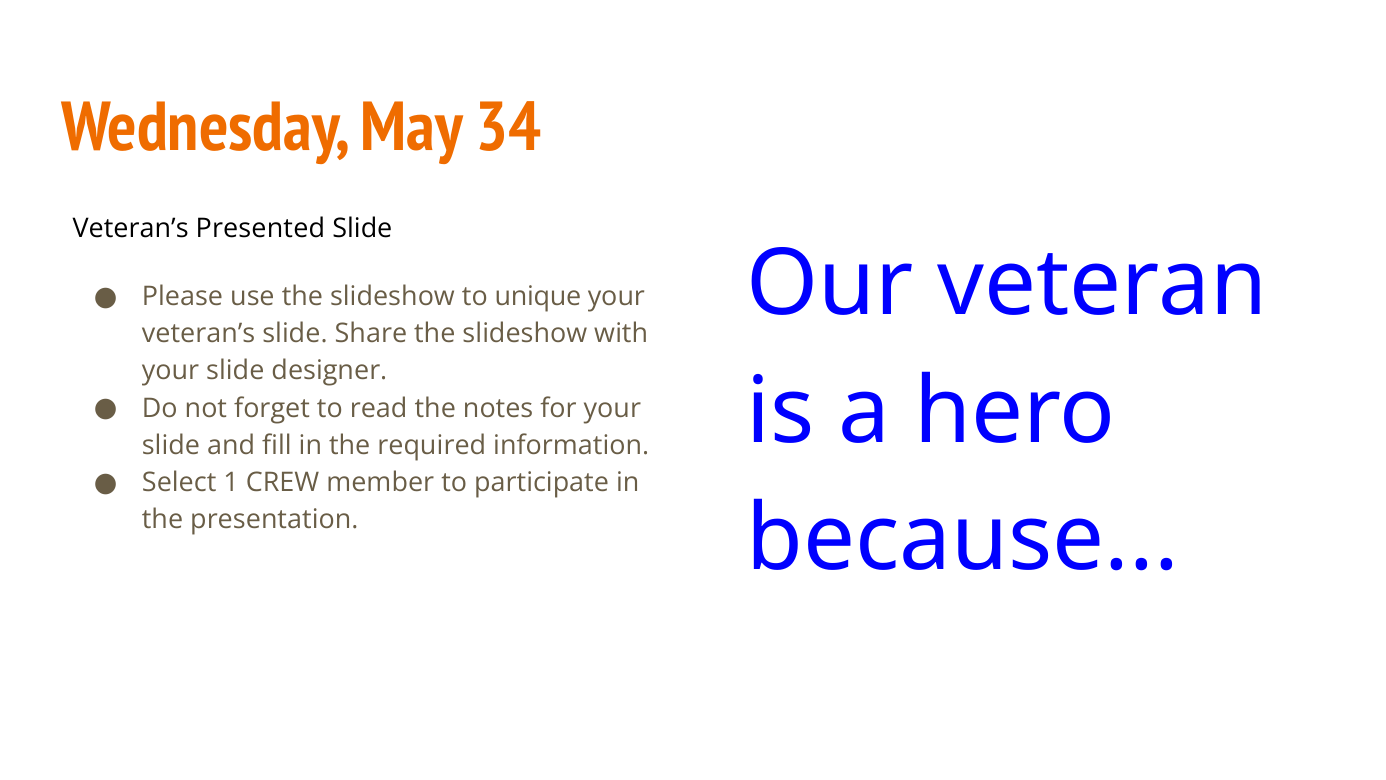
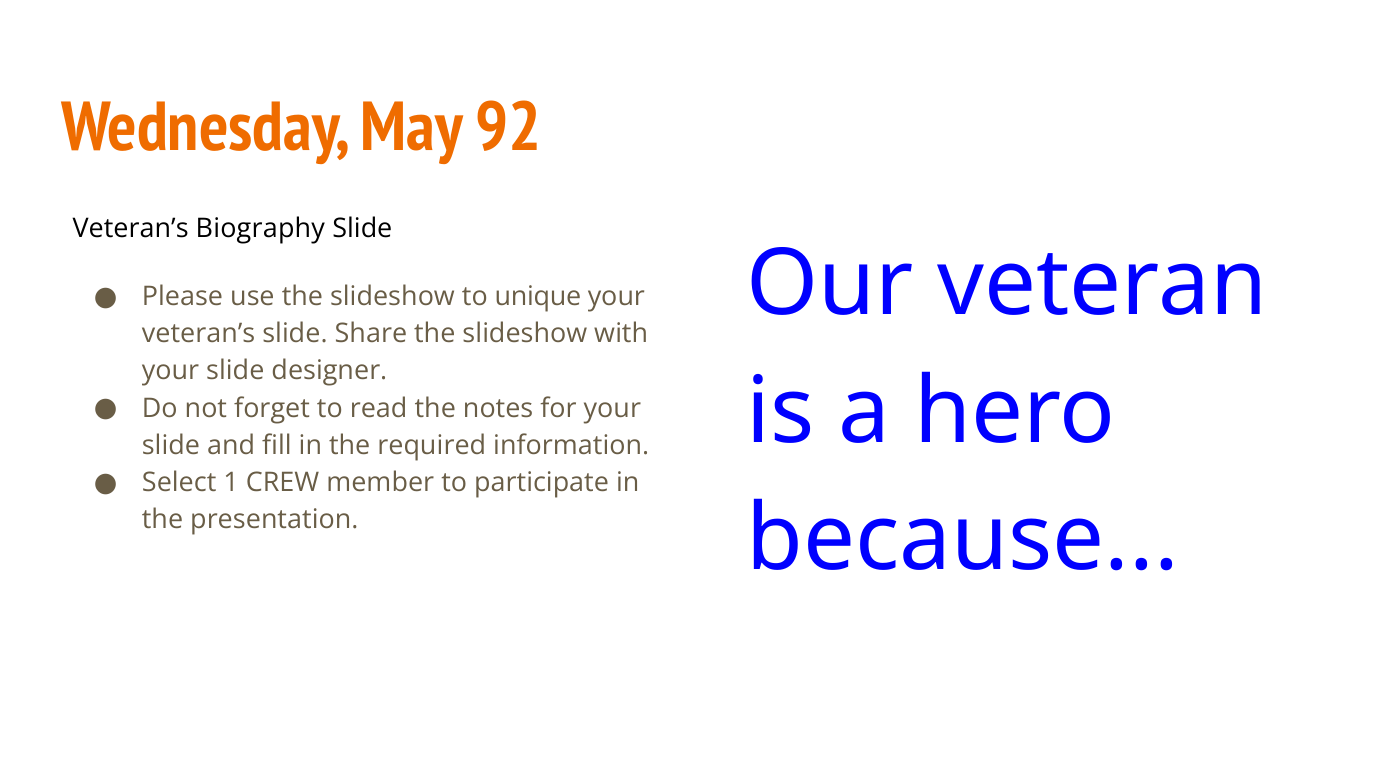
34: 34 -> 92
Presented: Presented -> Biography
